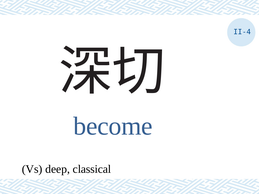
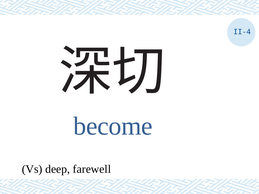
classical: classical -> farewell
